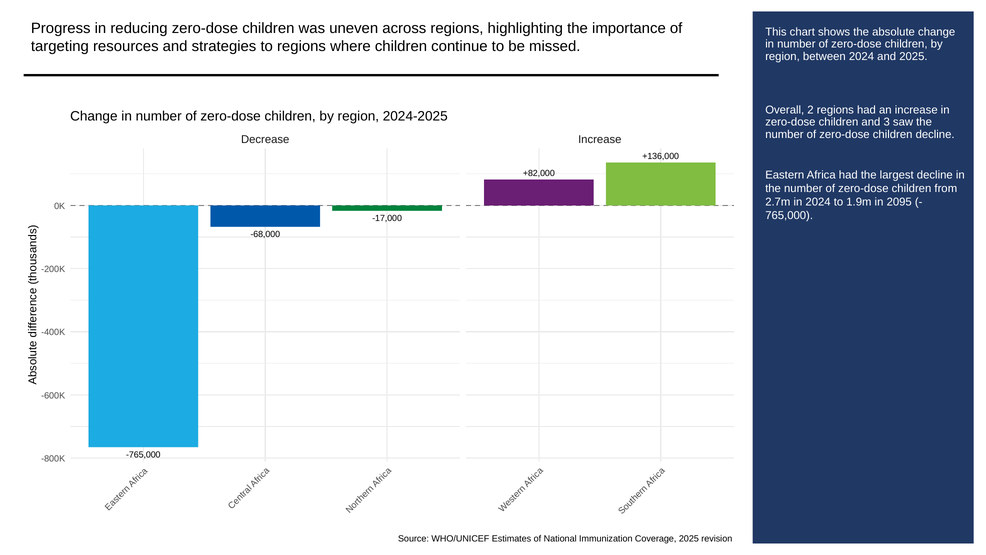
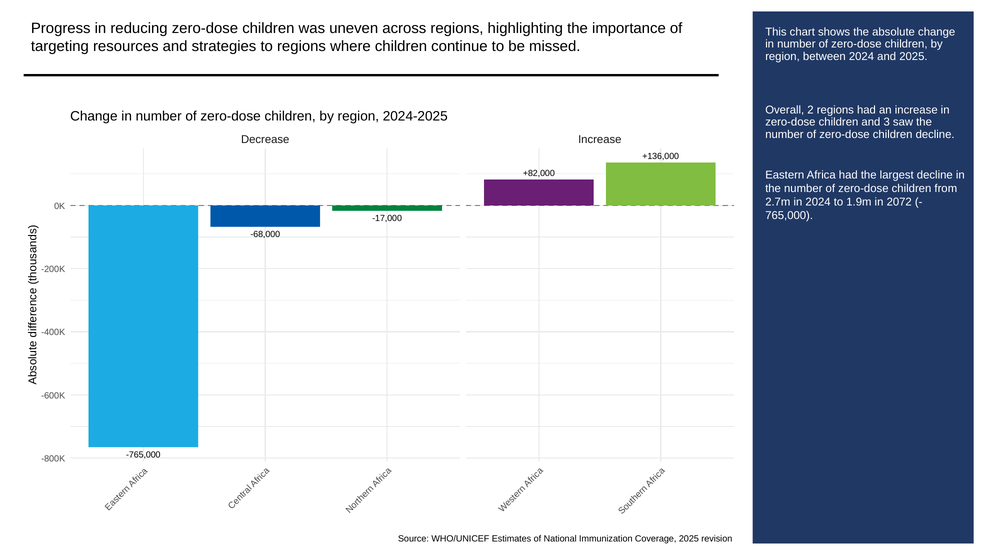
2095: 2095 -> 2072
